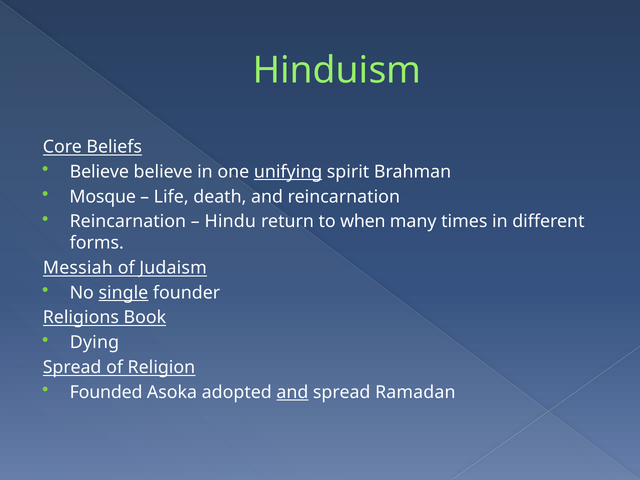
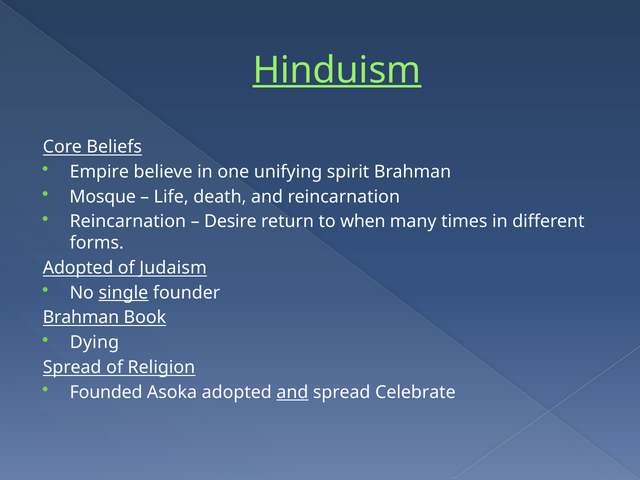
Hinduism underline: none -> present
Believe at (99, 172): Believe -> Empire
unifying underline: present -> none
Hindu: Hindu -> Desire
Messiah at (78, 268): Messiah -> Adopted
Religions at (81, 318): Religions -> Brahman
Ramadan: Ramadan -> Celebrate
